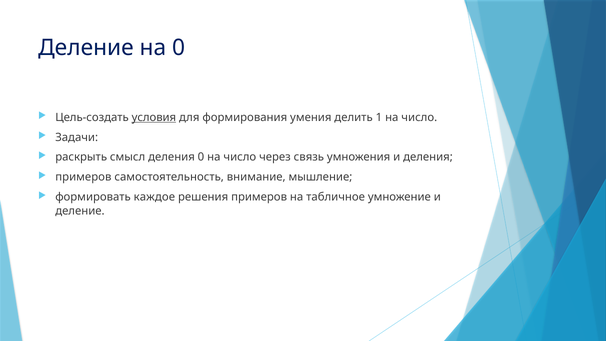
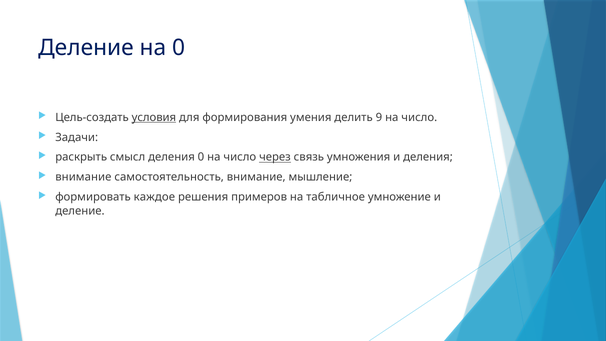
1: 1 -> 9
через underline: none -> present
примеров at (83, 177): примеров -> внимание
